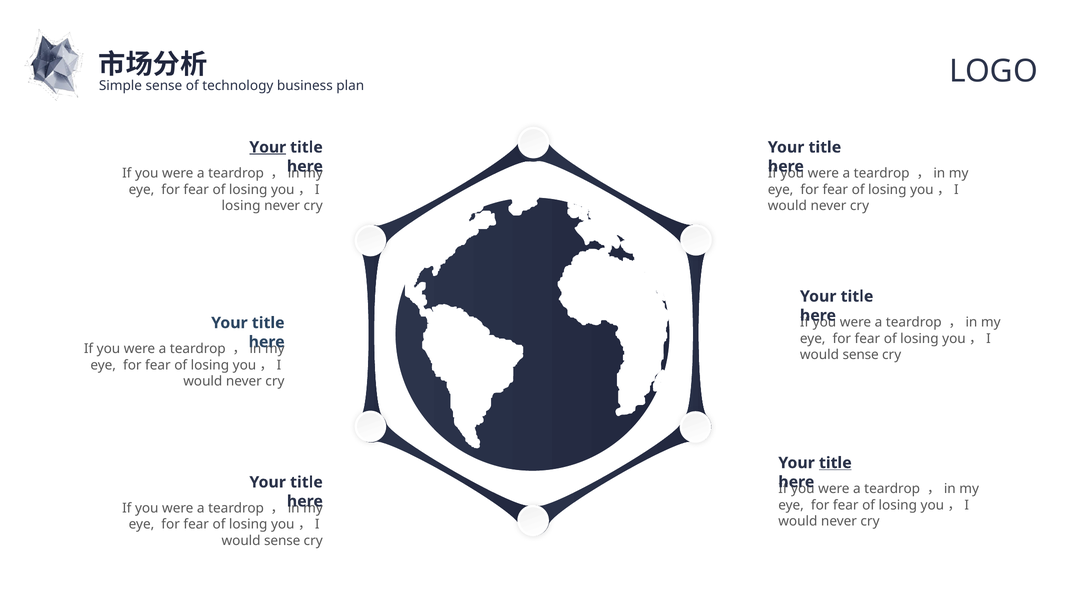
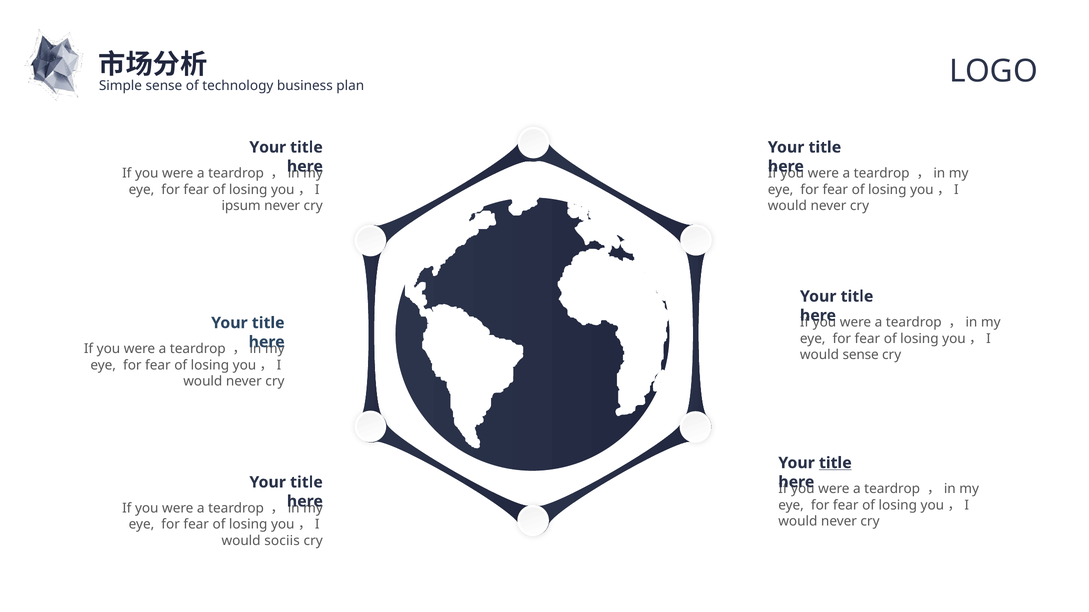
Your at (268, 147) underline: present -> none
losing at (241, 206): losing -> ipsum
sense at (282, 541): sense -> sociis
